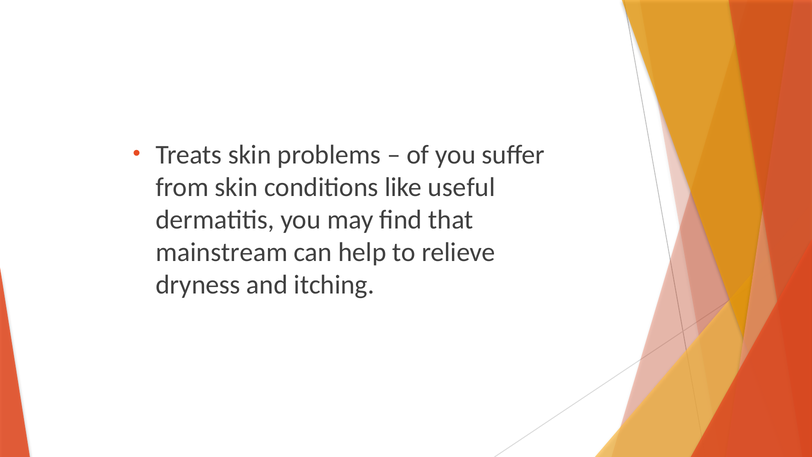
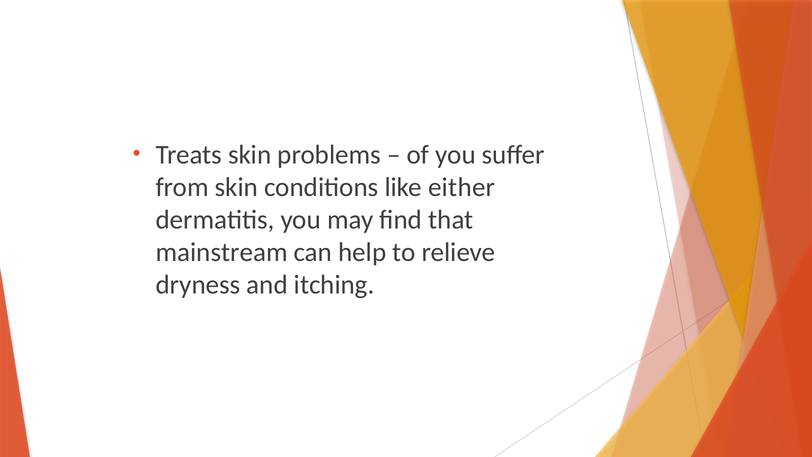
useful: useful -> either
